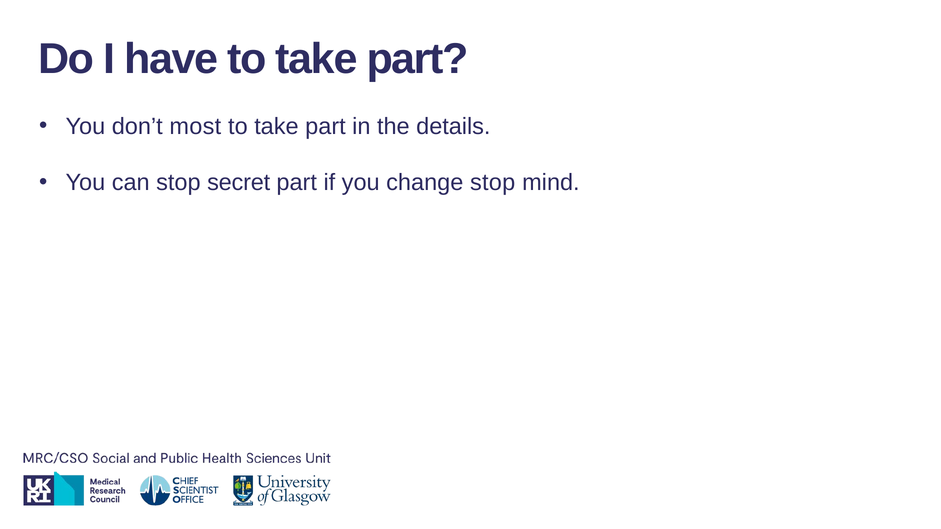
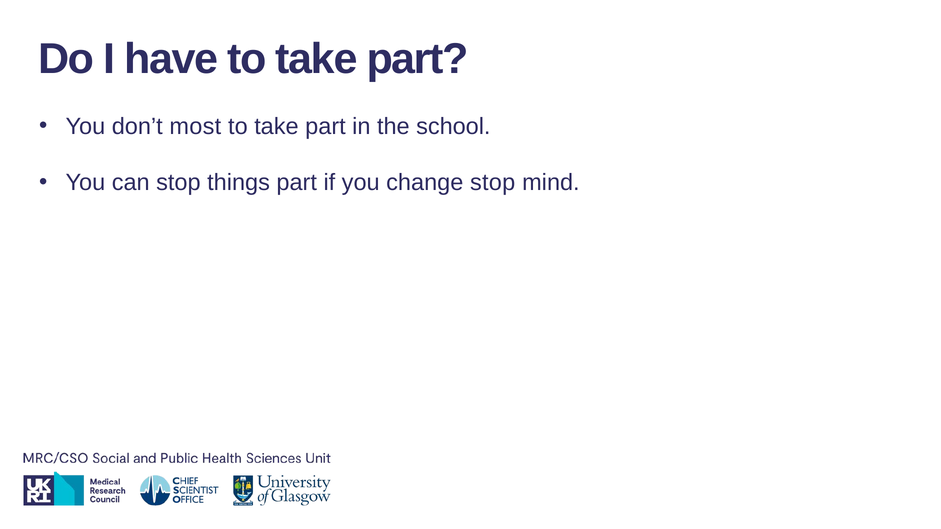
details: details -> school
secret: secret -> things
